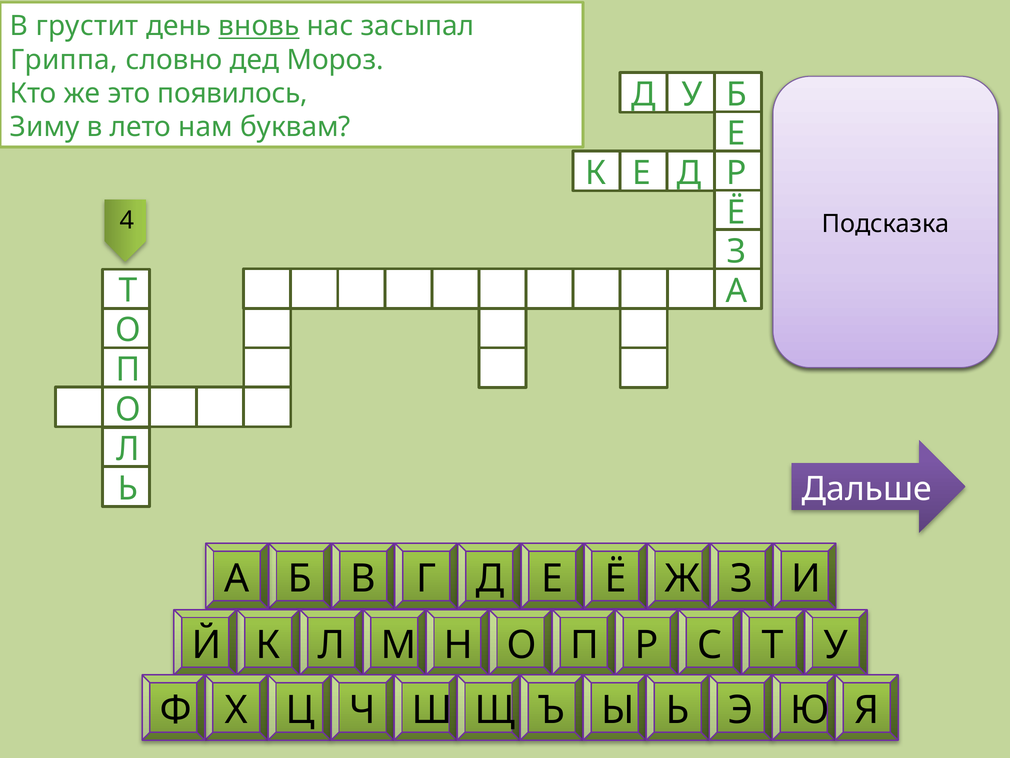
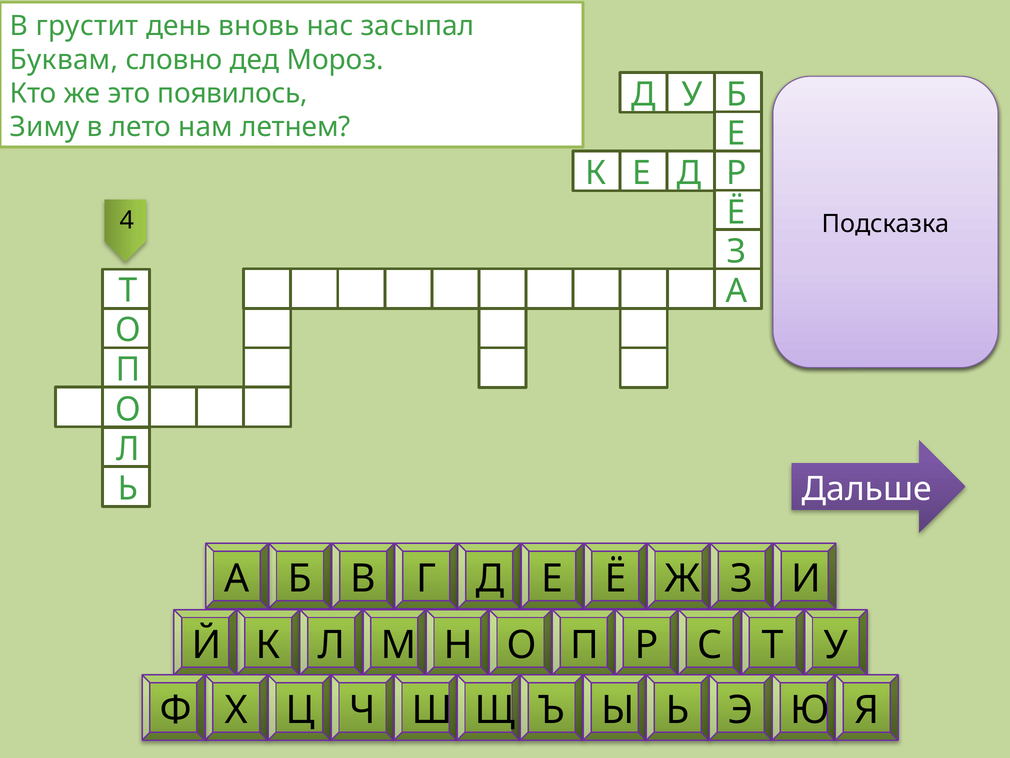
вновь underline: present -> none
Гриппа: Гриппа -> Буквам
буквам: буквам -> летнем
